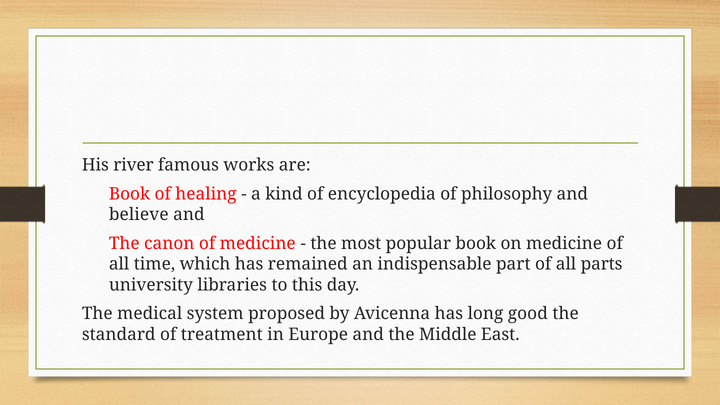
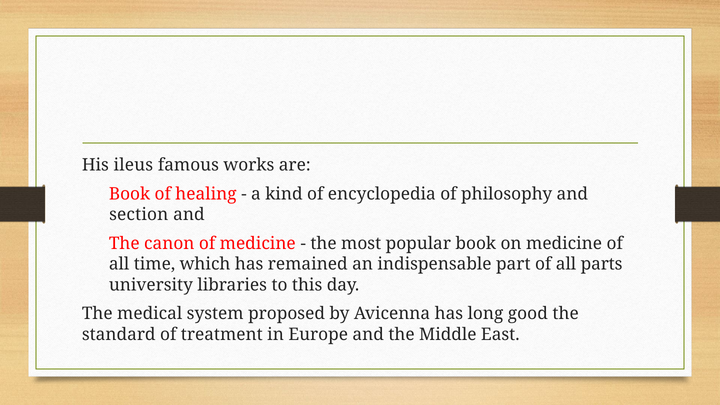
river: river -> ileus
believe: believe -> section
